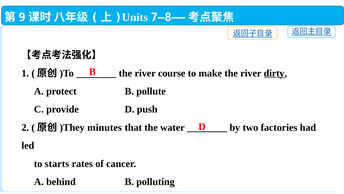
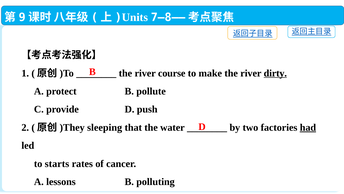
minutes: minutes -> sleeping
had underline: none -> present
behind: behind -> lessons
